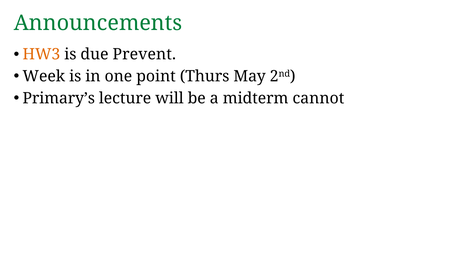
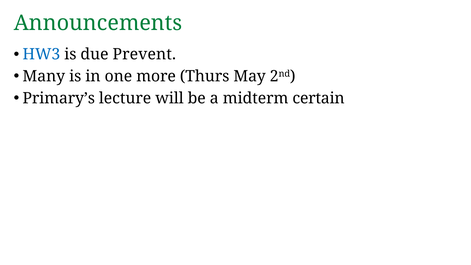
HW3 colour: orange -> blue
Week: Week -> Many
point: point -> more
cannot: cannot -> certain
